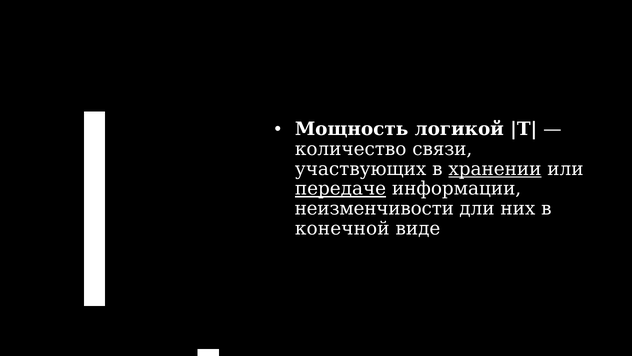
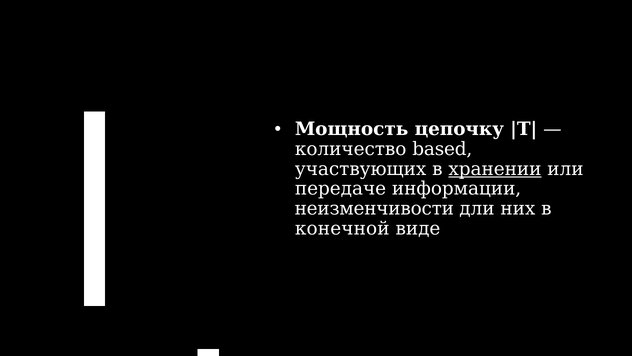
логикой: логикой -> цепочку
связи: связи -> based
передаче underline: present -> none
